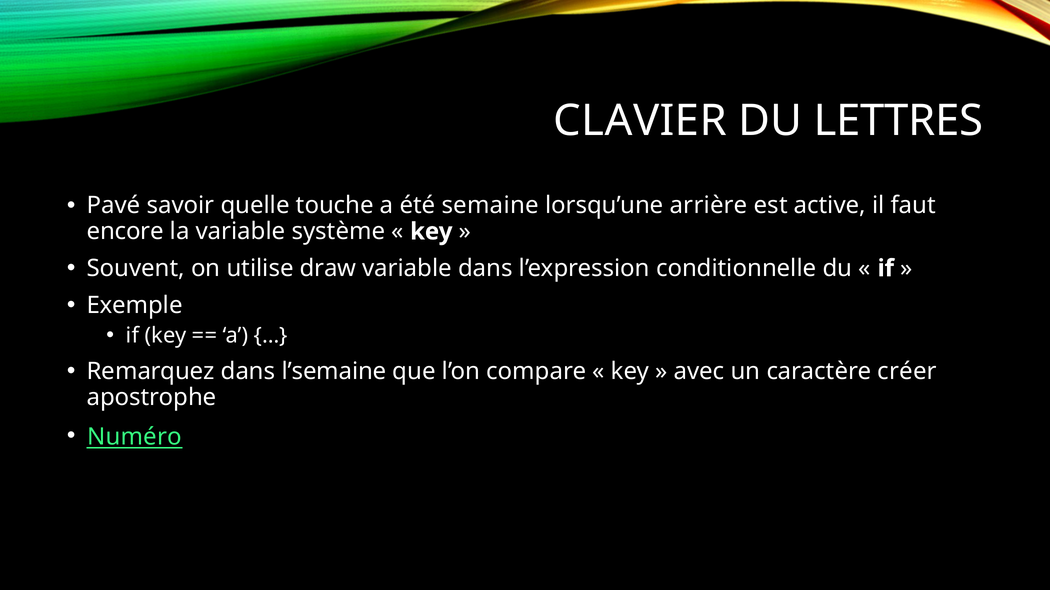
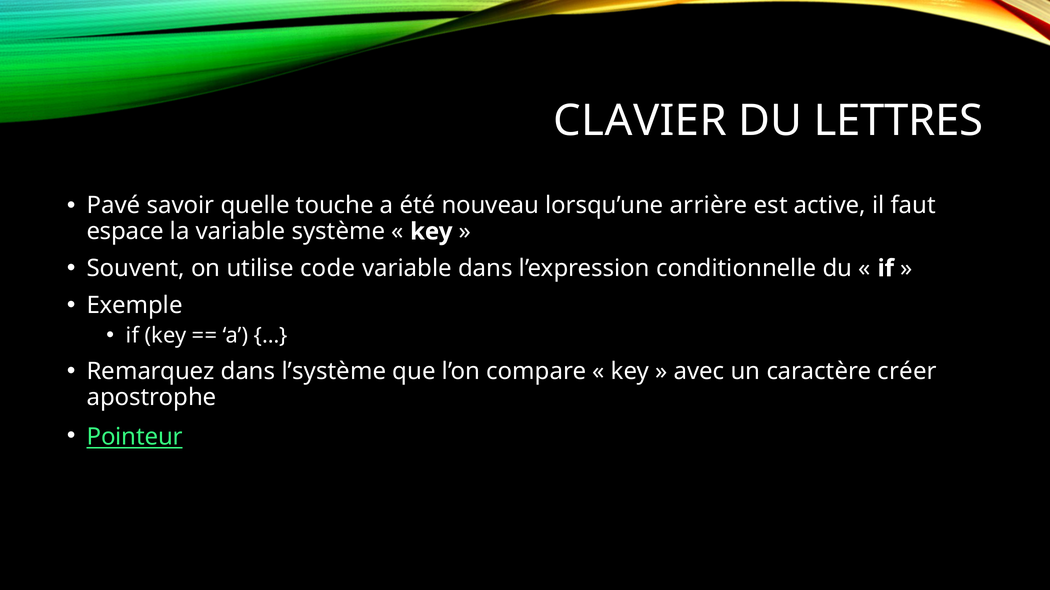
semaine: semaine -> nouveau
encore: encore -> espace
draw: draw -> code
l’semaine: l’semaine -> l’système
Numéro: Numéro -> Pointeur
